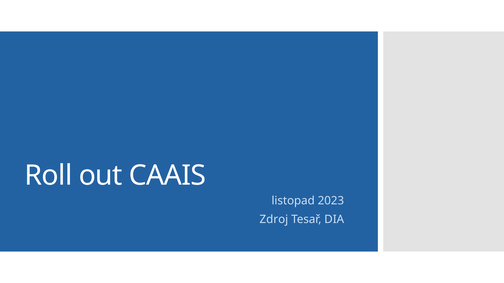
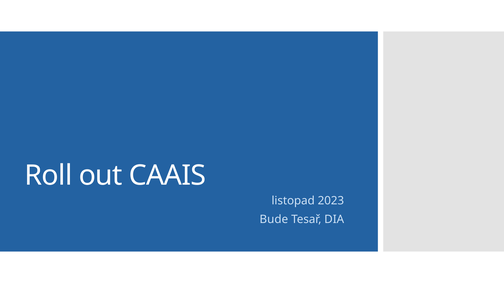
Zdroj: Zdroj -> Bude
